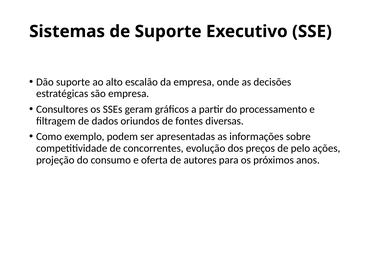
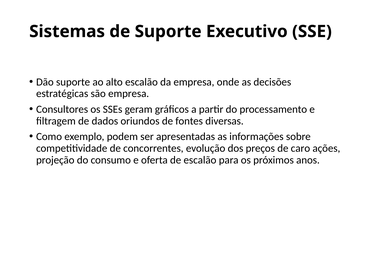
pelo: pelo -> caro
de autores: autores -> escalão
